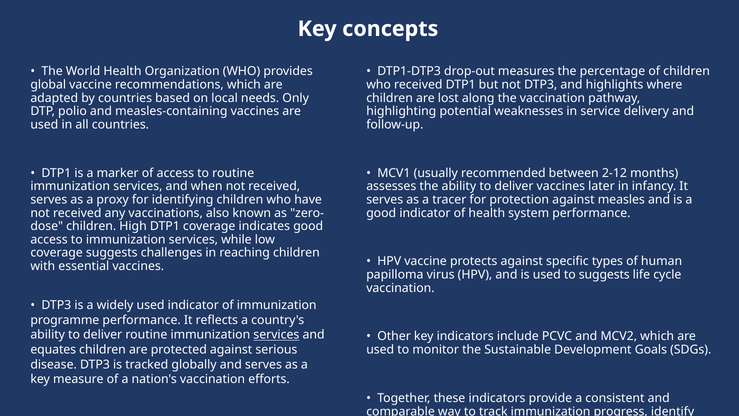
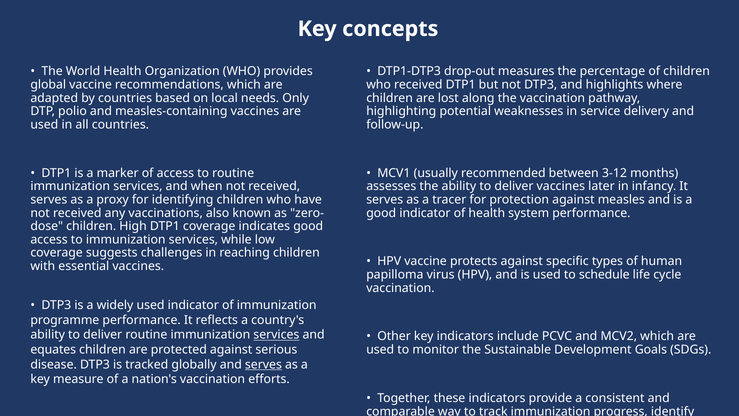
2-12: 2-12 -> 3-12
to suggests: suggests -> schedule
serves at (263, 364) underline: none -> present
